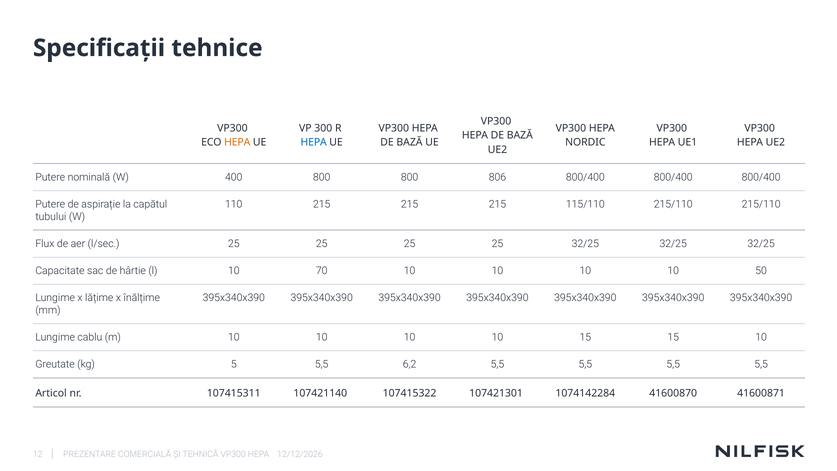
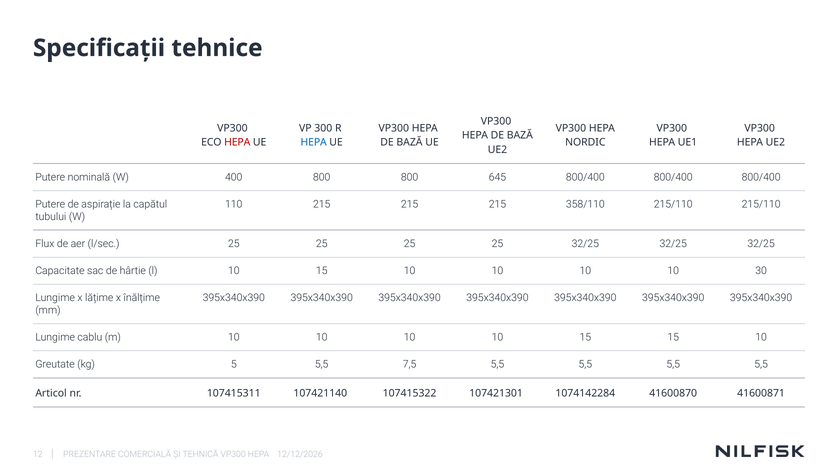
HEPA at (237, 142) colour: orange -> red
806: 806 -> 645
115/110: 115/110 -> 358/110
l 10 70: 70 -> 15
50: 50 -> 30
6,2: 6,2 -> 7,5
